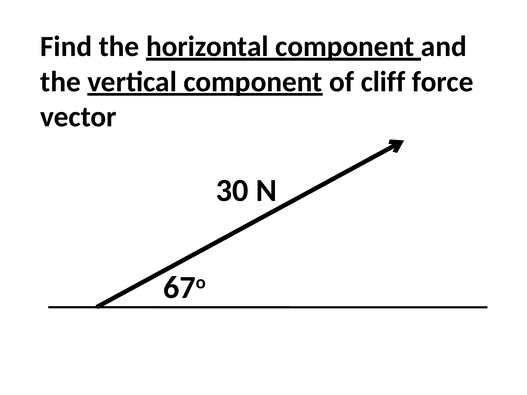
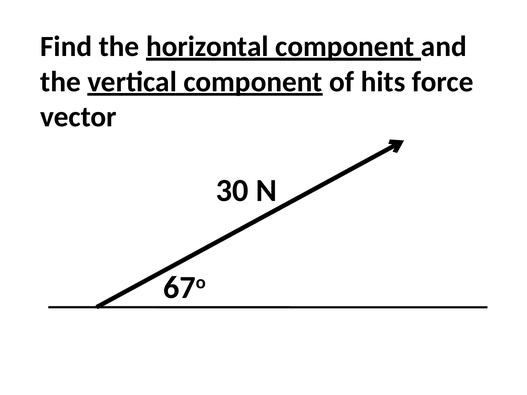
cliff: cliff -> hits
